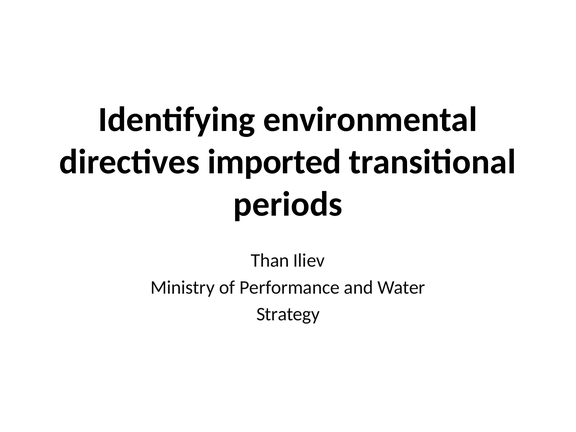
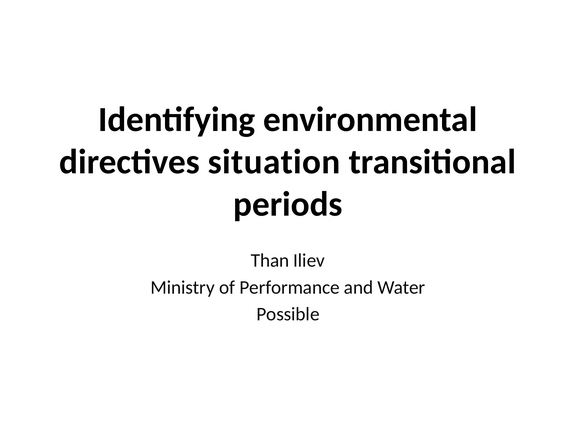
imported: imported -> situation
Strategy: Strategy -> Possible
